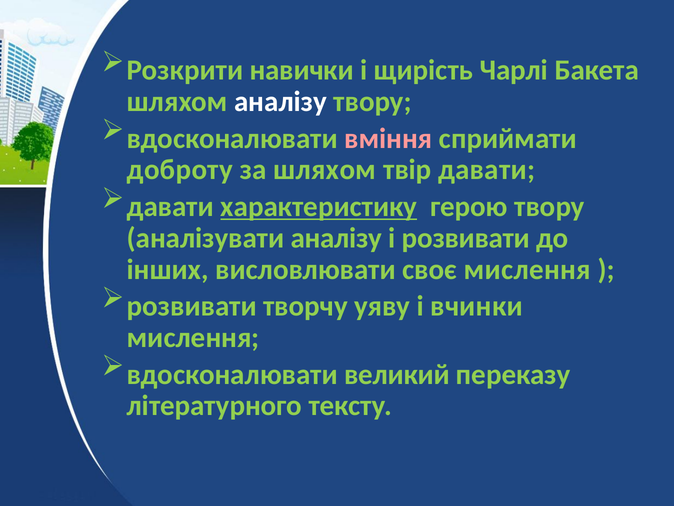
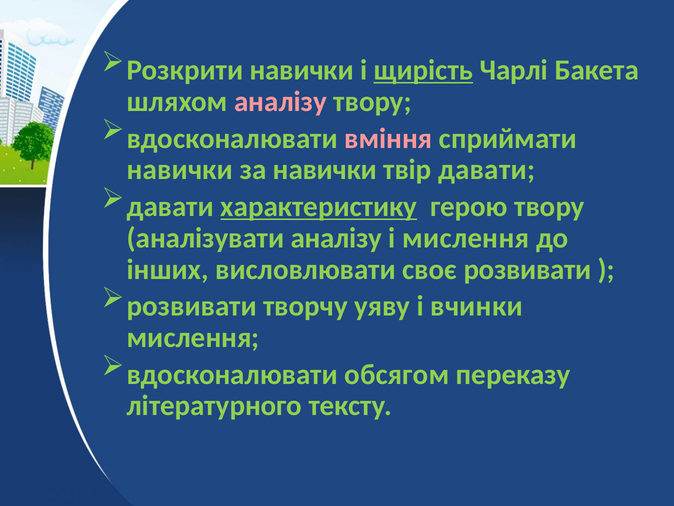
щирість underline: none -> present
аналізу at (281, 102) colour: white -> pink
доброту at (180, 170): доброту -> навички
за шляхом: шляхом -> навички
і розвивати: розвивати -> мислення
своє мислення: мислення -> розвивати
великий: великий -> обсягом
